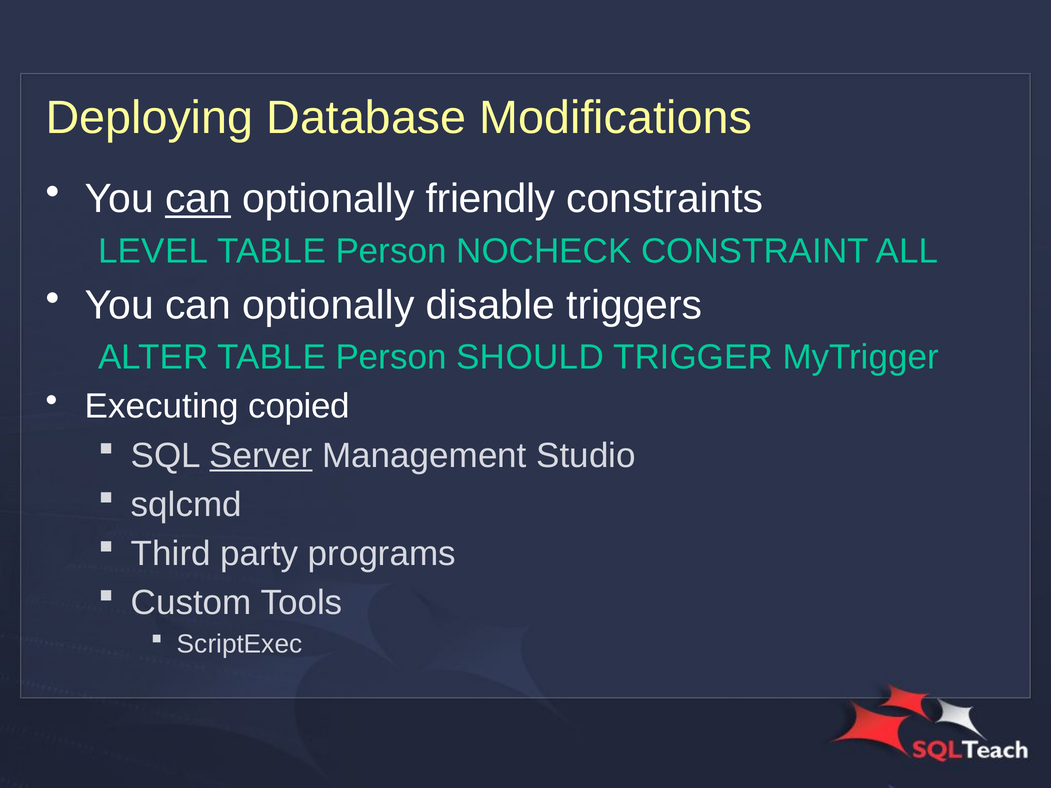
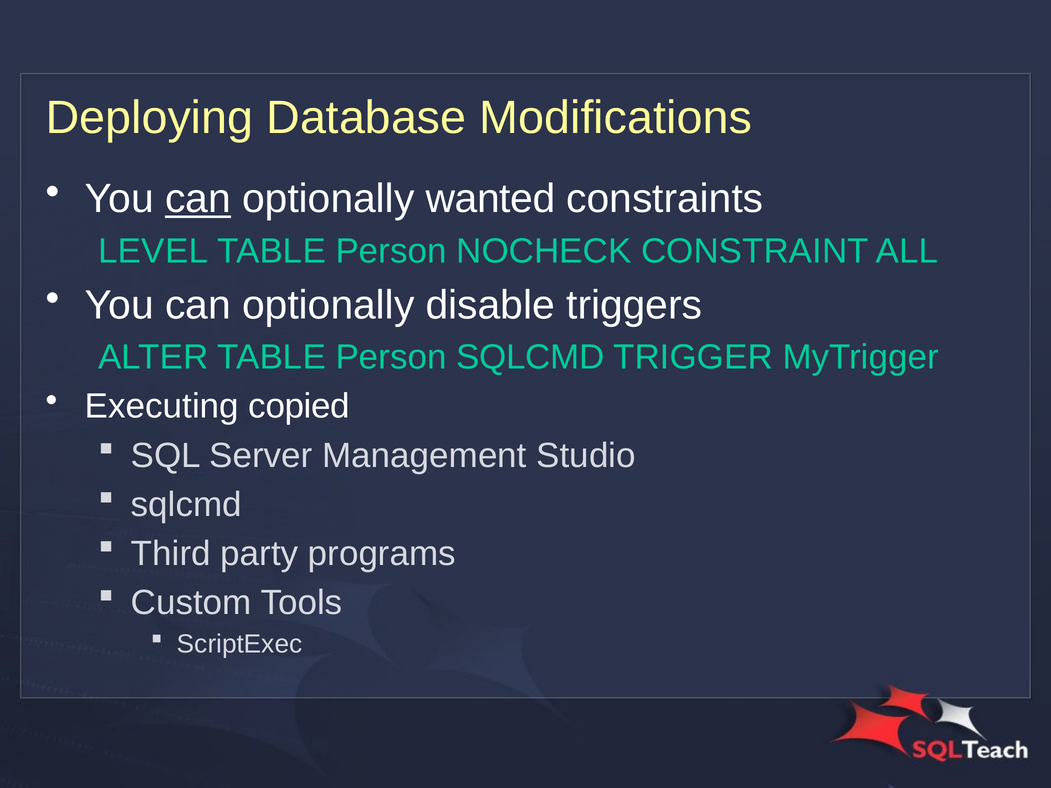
friendly: friendly -> wanted
Person SHOULD: SHOULD -> SQLCMD
Server underline: present -> none
